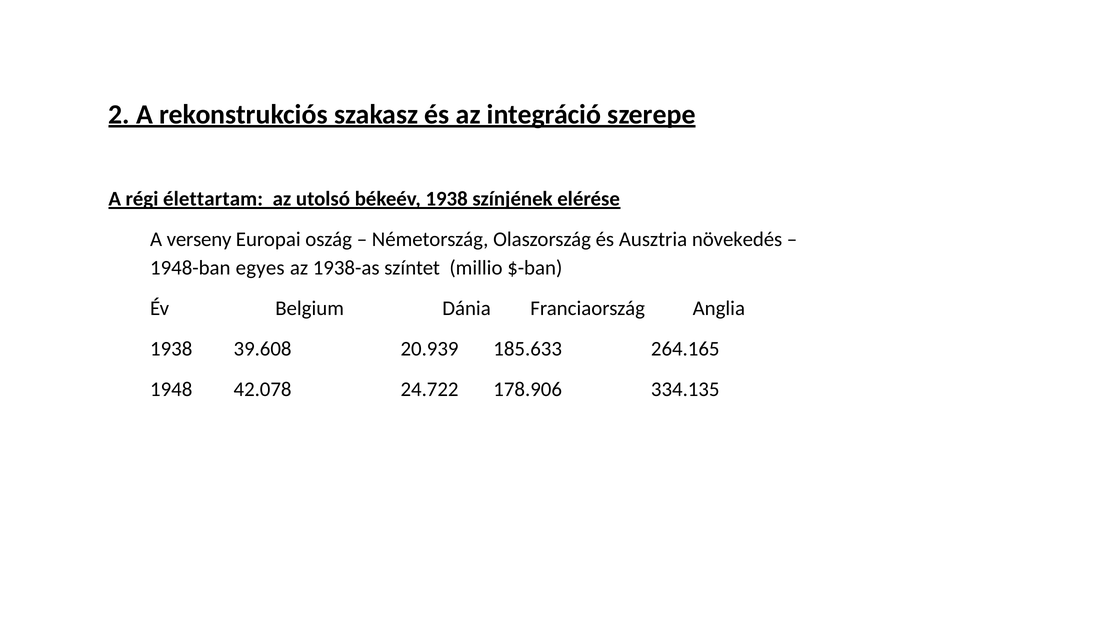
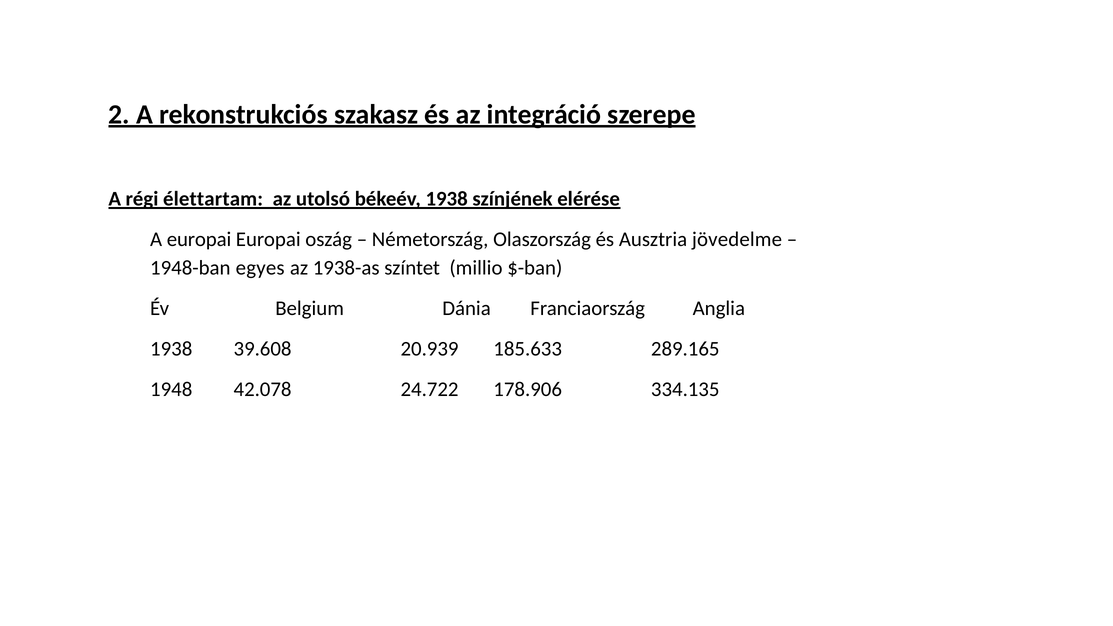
A verseny: verseny -> europai
növekedés: növekedés -> jövedelme
264.165: 264.165 -> 289.165
